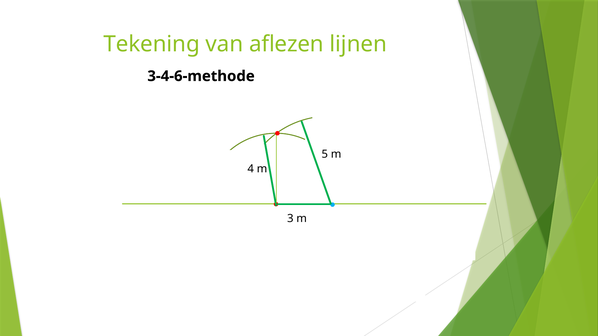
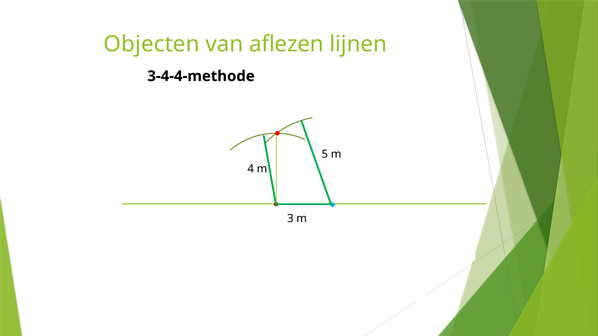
Tekening: Tekening -> Objecten
3-4-6-methode: 3-4-6-methode -> 3-4-4-methode
